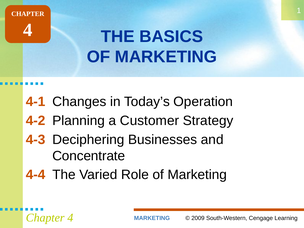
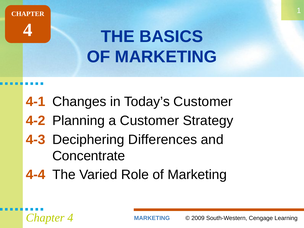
Today’s Operation: Operation -> Customer
Businesses: Businesses -> Differences
